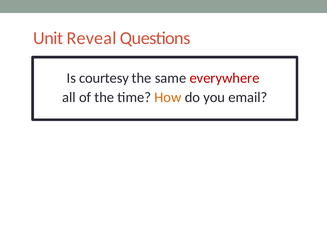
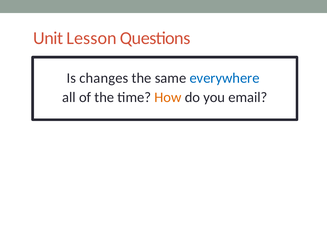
Reveal: Reveal -> Lesson
courtesy: courtesy -> changes
everywhere colour: red -> blue
